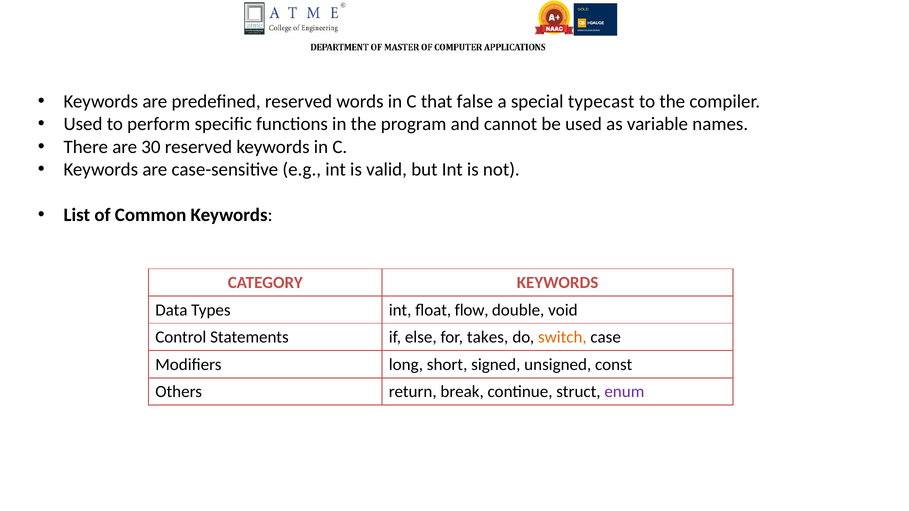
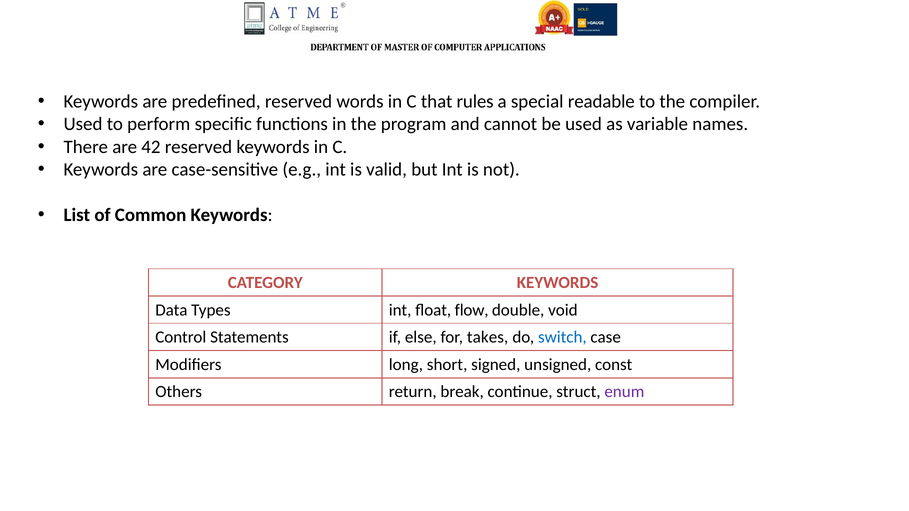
false: false -> rules
typecast: typecast -> readable
30: 30 -> 42
switch colour: orange -> blue
